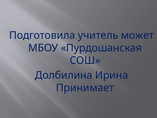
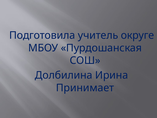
может: может -> округе
